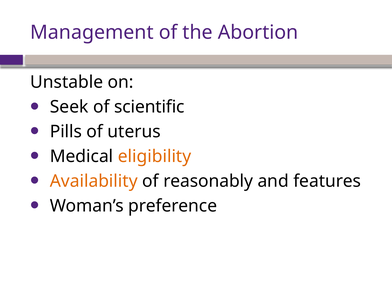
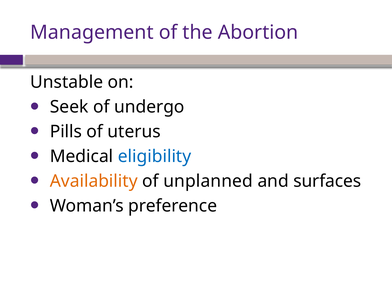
scientific: scientific -> undergo
eligibility colour: orange -> blue
reasonably: reasonably -> unplanned
features: features -> surfaces
